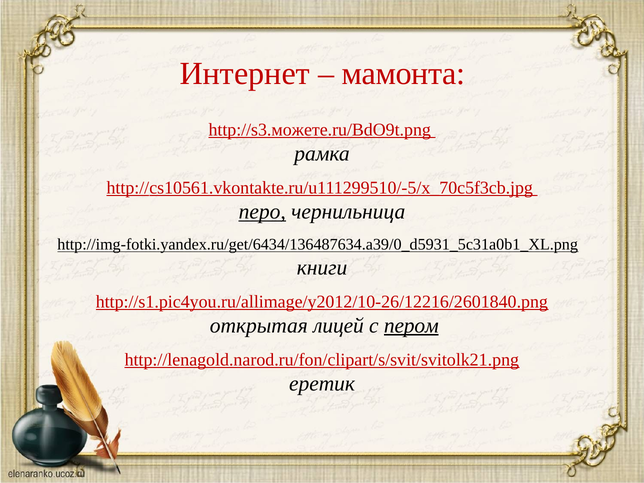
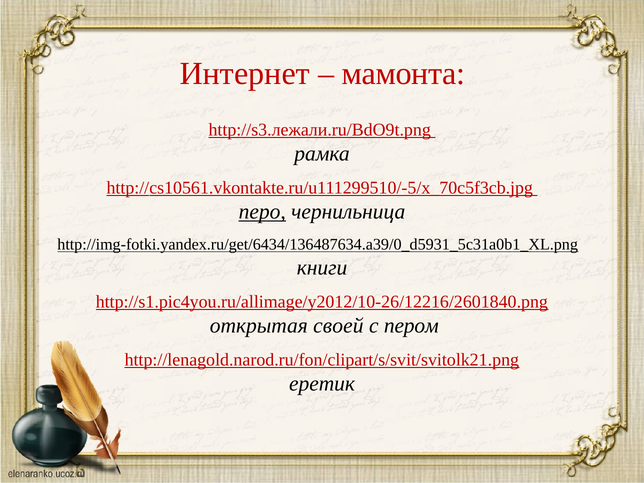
http://s3.можете.ru/BdO9t.png: http://s3.можете.ru/BdO9t.png -> http://s3.лежали.ru/BdO9t.png
лицей: лицей -> своей
пером underline: present -> none
